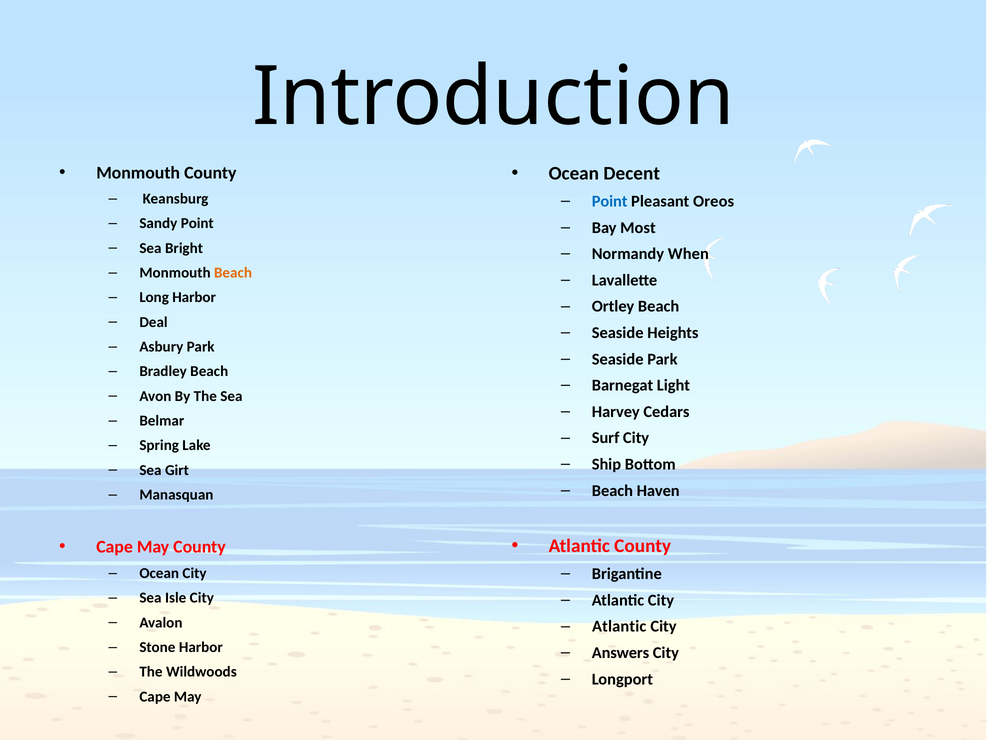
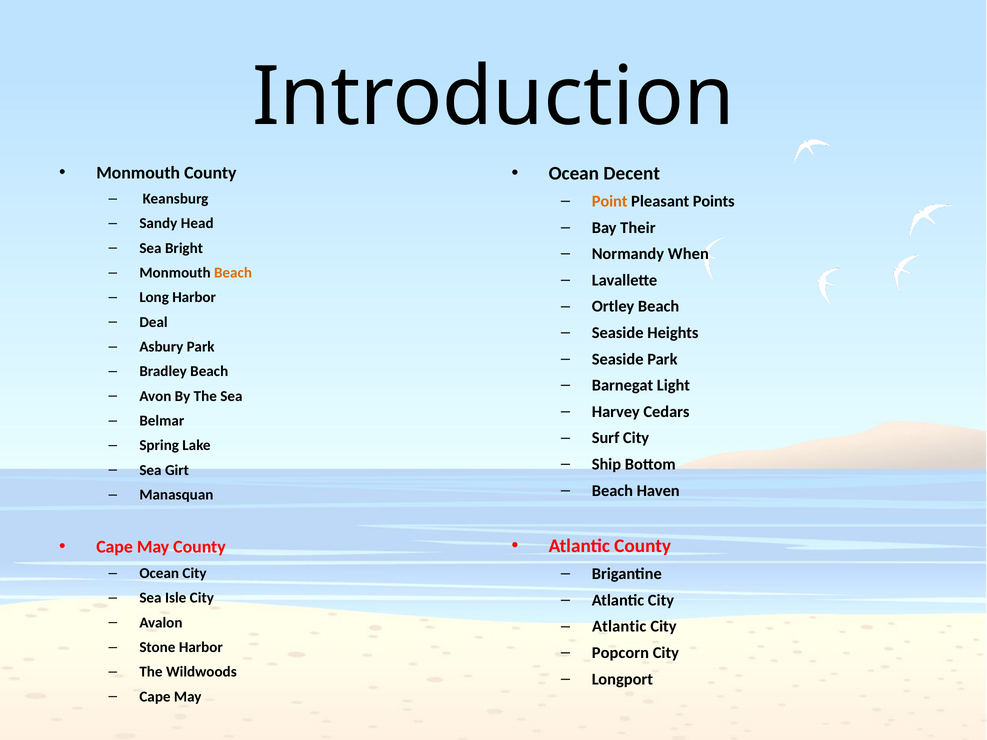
Point at (610, 201) colour: blue -> orange
Oreos: Oreos -> Points
Sandy Point: Point -> Head
Most: Most -> Their
Answers: Answers -> Popcorn
